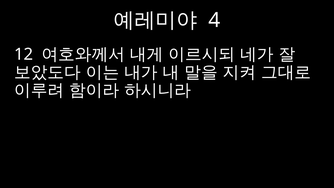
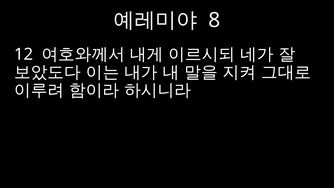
4: 4 -> 8
